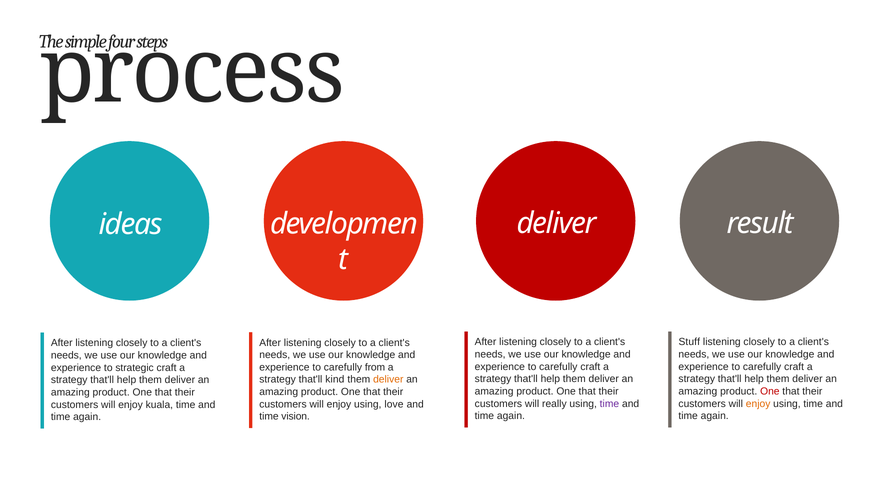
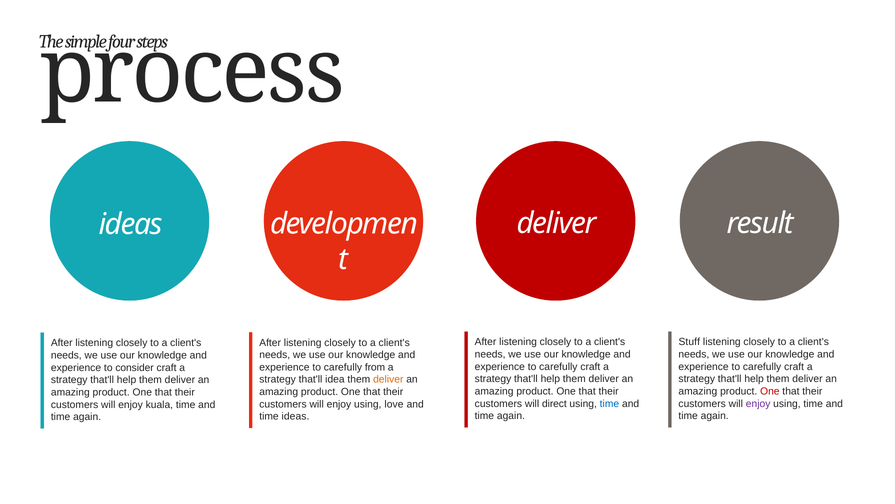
strategic: strategic -> consider
kind: kind -> idea
really: really -> direct
time at (609, 403) colour: purple -> blue
enjoy at (758, 403) colour: orange -> purple
time vision: vision -> ideas
